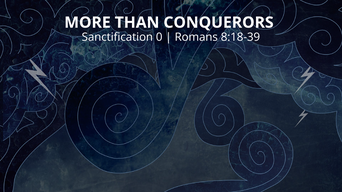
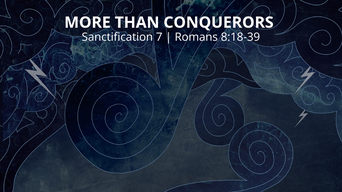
0: 0 -> 7
